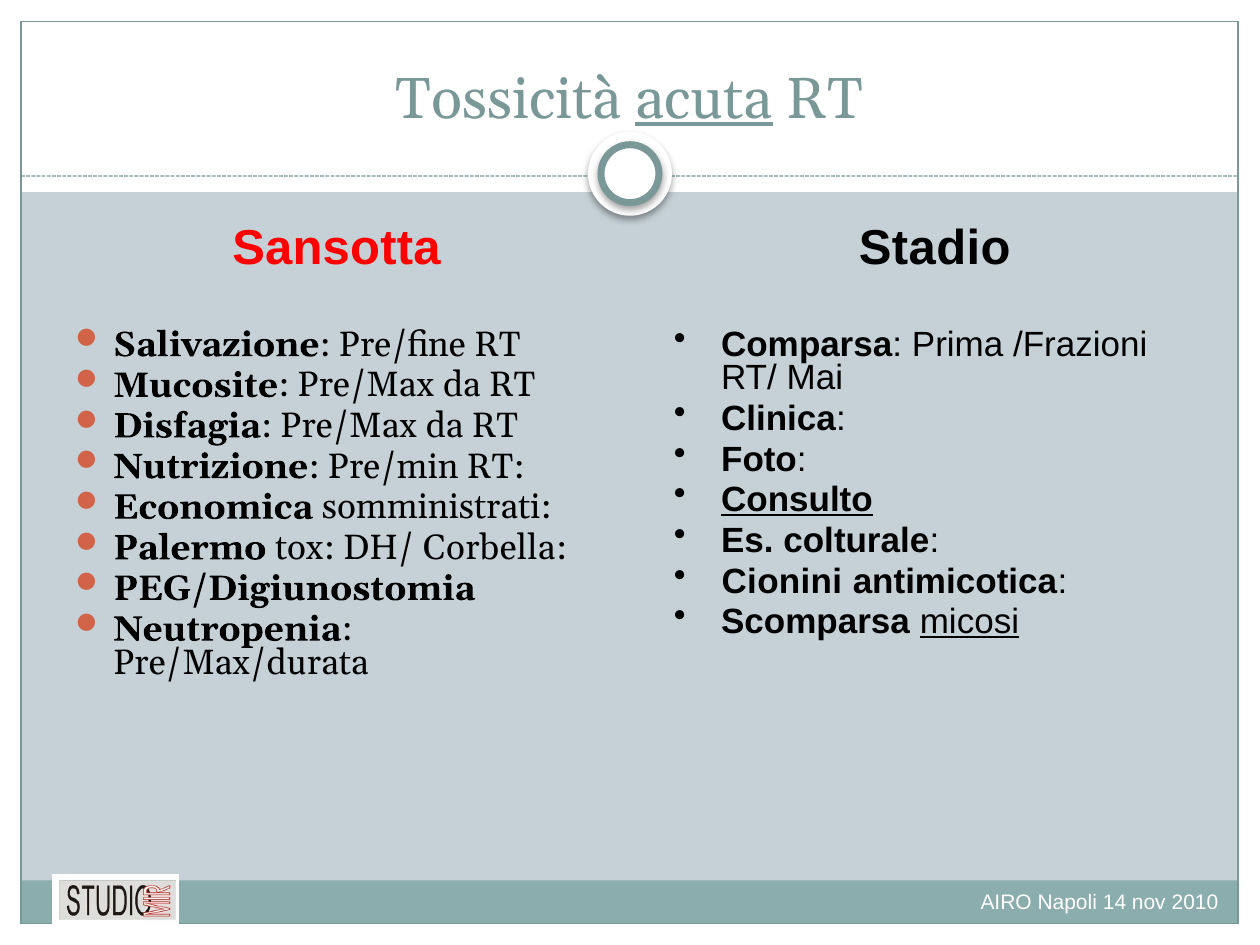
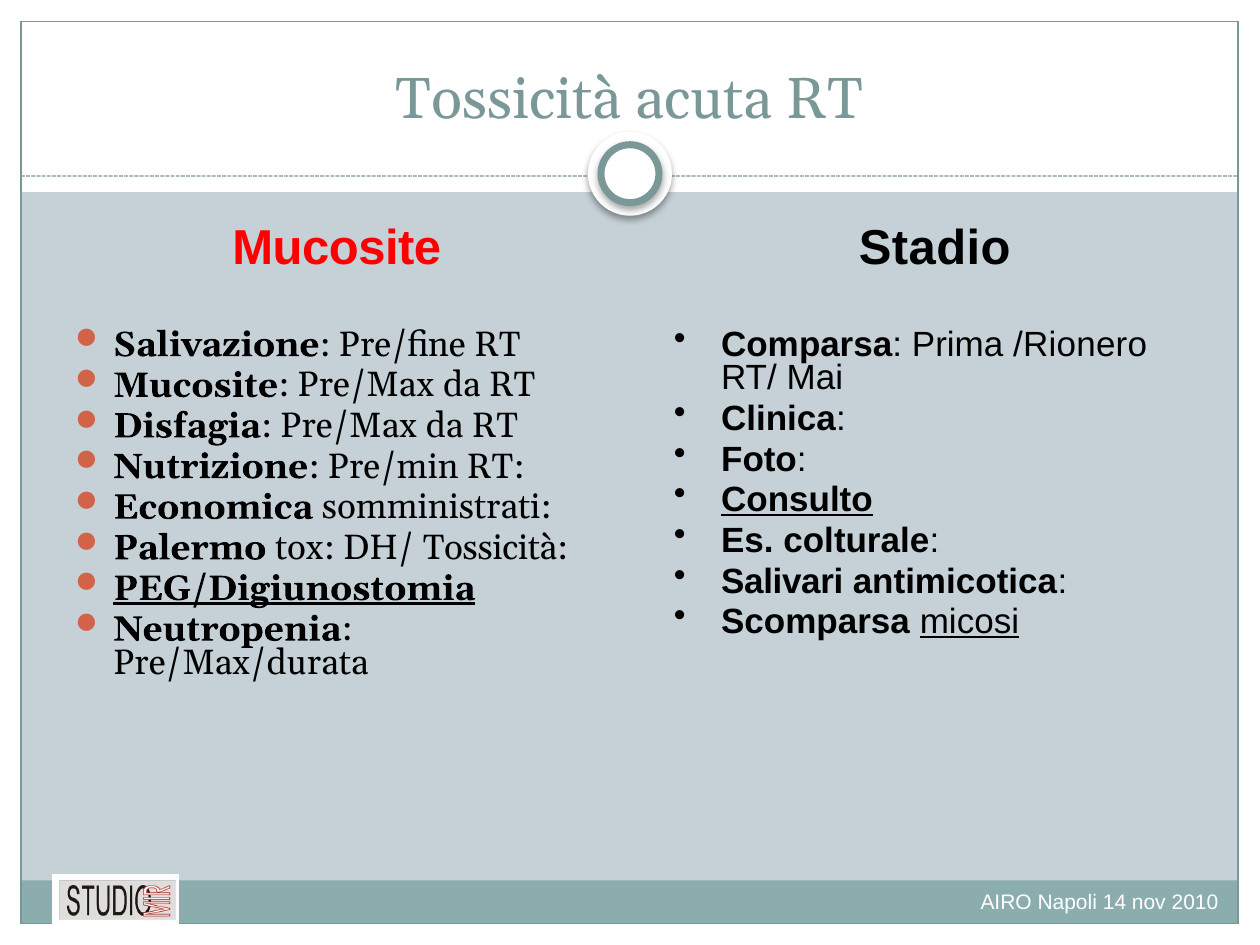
acuta underline: present -> none
Sansotta at (336, 248): Sansotta -> Mucosite
/Frazioni: /Frazioni -> /Rionero
DH/ Corbella: Corbella -> Tossicità
Cionini: Cionini -> Salivari
PEG/Digiunostomia underline: none -> present
